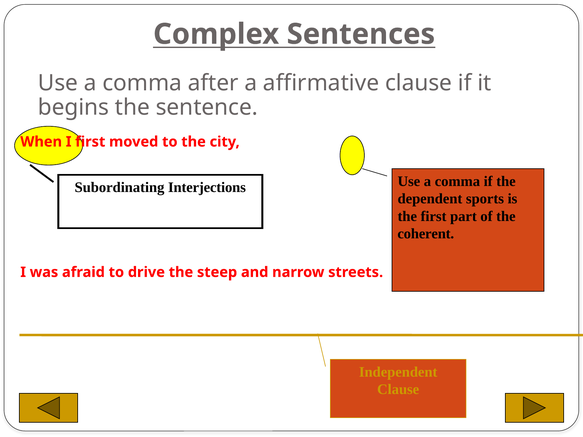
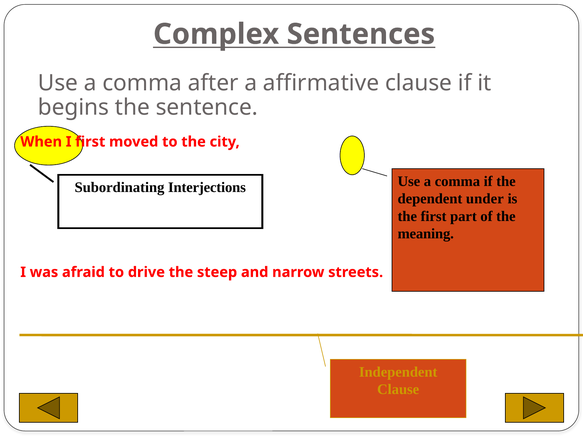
sports: sports -> under
coherent: coherent -> meaning
